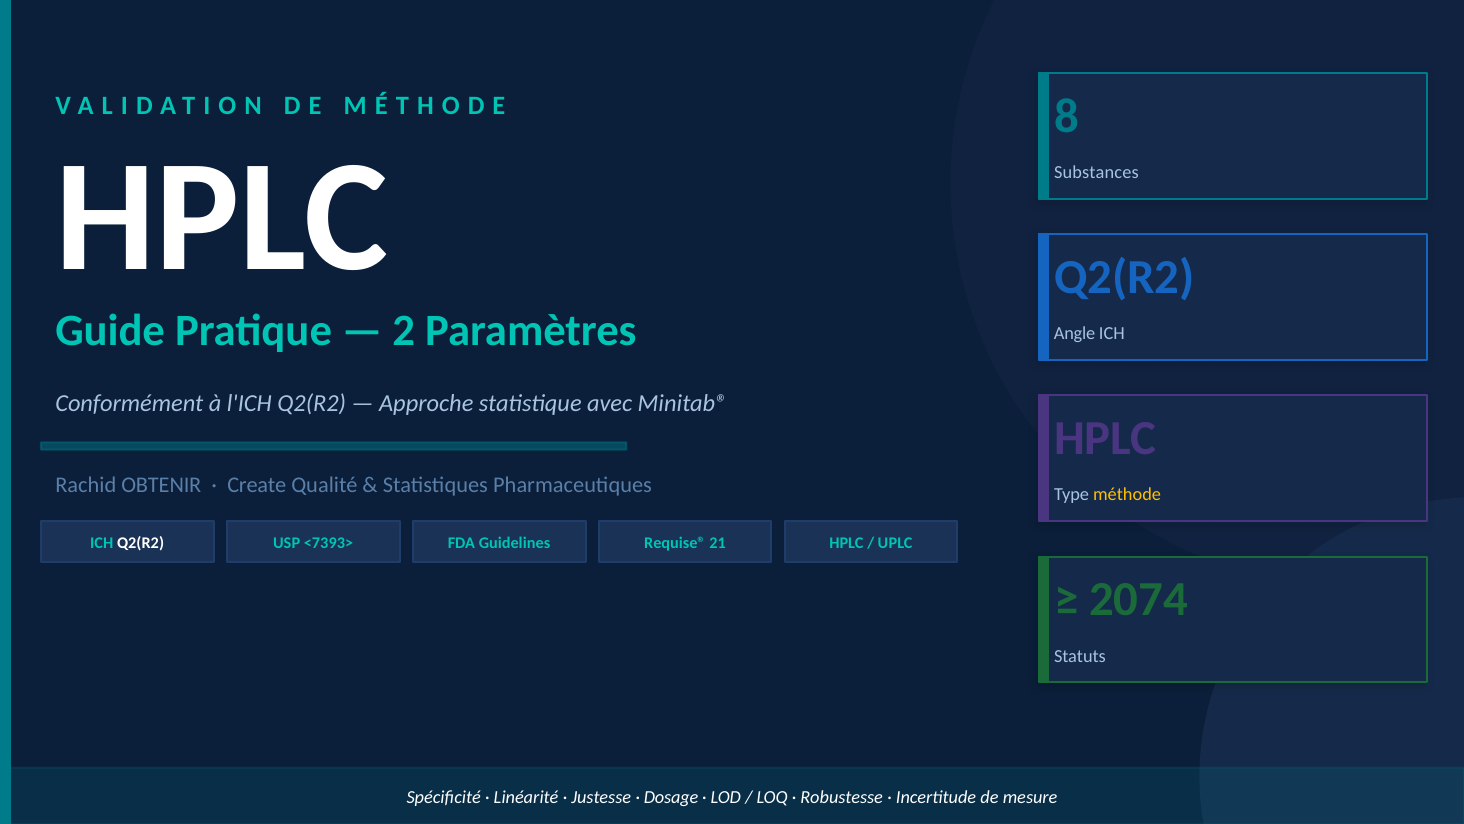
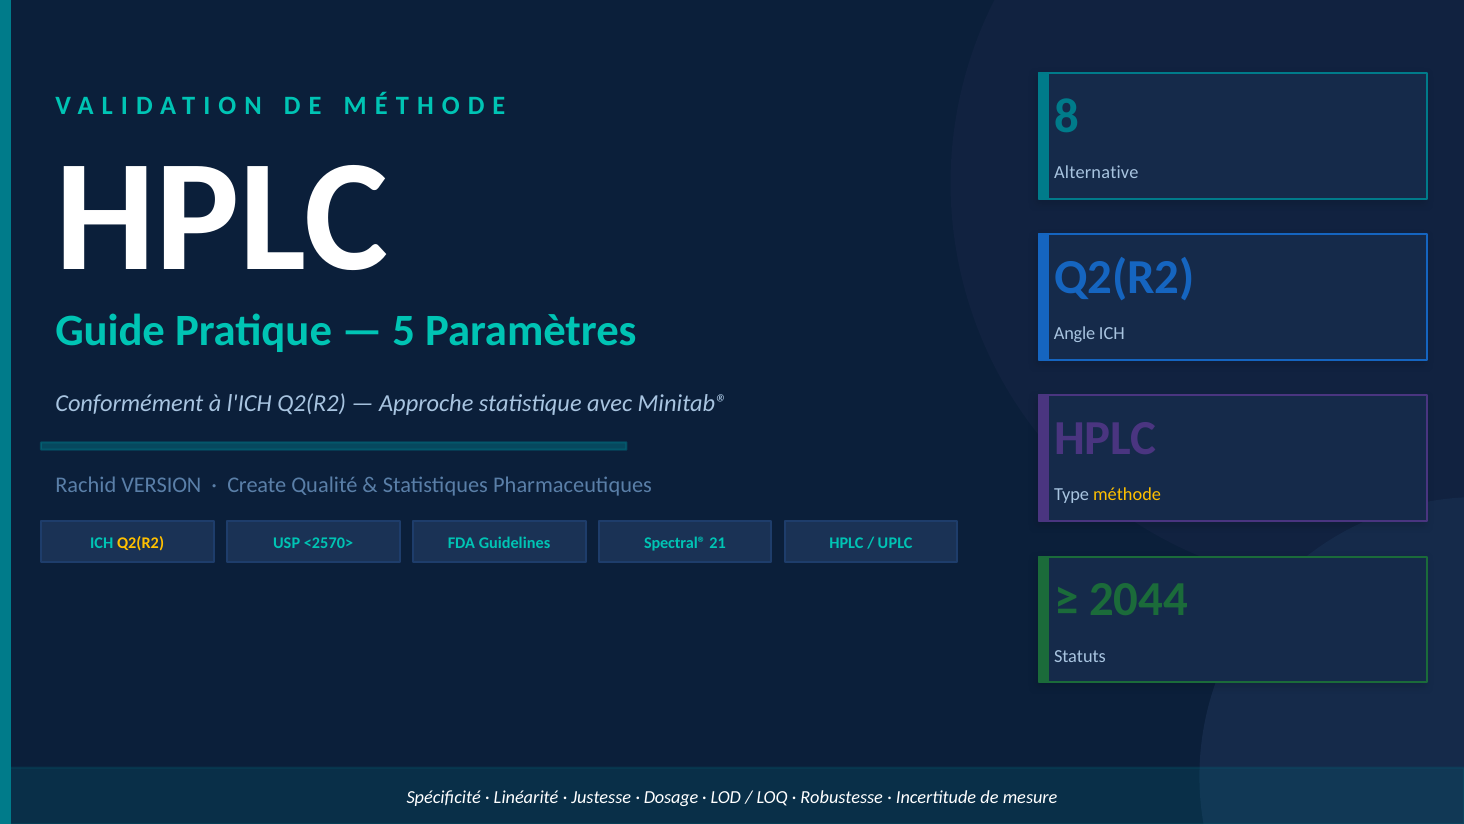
Substances: Substances -> Alternative
2: 2 -> 5
OBTENIR: OBTENIR -> VERSION
Q2(R2 at (141, 543) colour: white -> yellow
<7393>: <7393> -> <2570>
Requise®: Requise® -> Spectral®
2074: 2074 -> 2044
